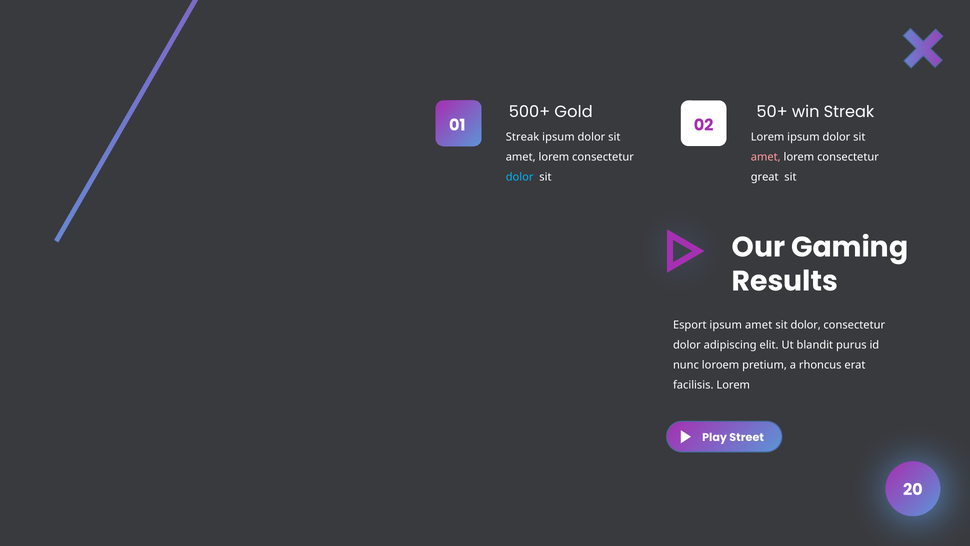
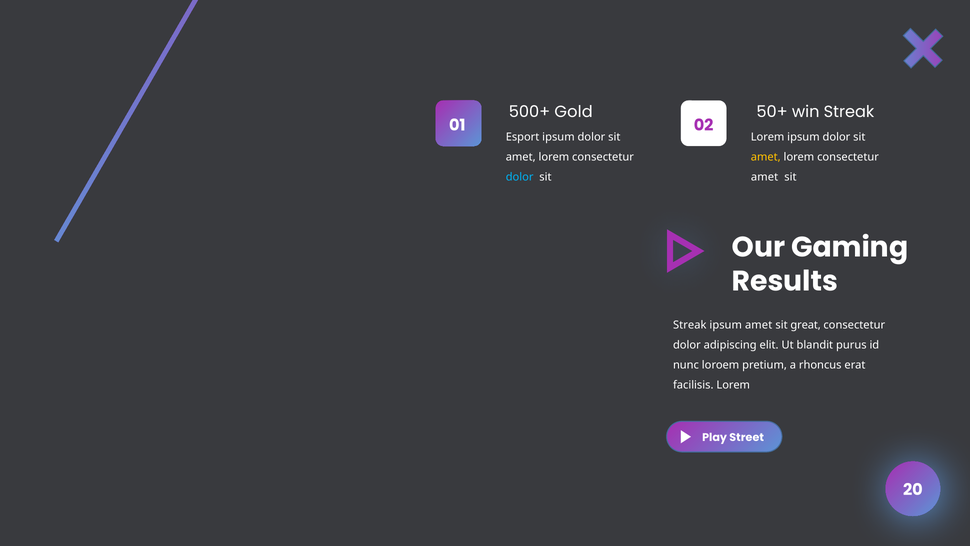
01 Streak: Streak -> Esport
amet at (766, 157) colour: pink -> yellow
great at (765, 177): great -> amet
Esport at (690, 325): Esport -> Streak
sit dolor: dolor -> great
